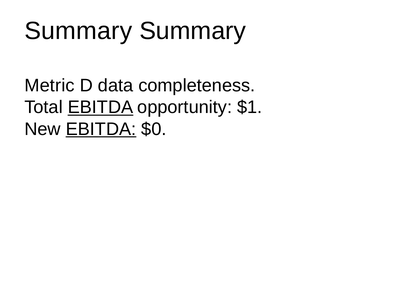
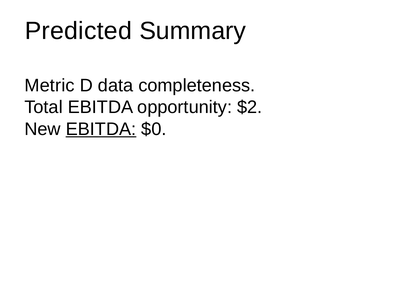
Summary at (78, 31): Summary -> Predicted
EBITDA at (100, 107) underline: present -> none
$1: $1 -> $2
